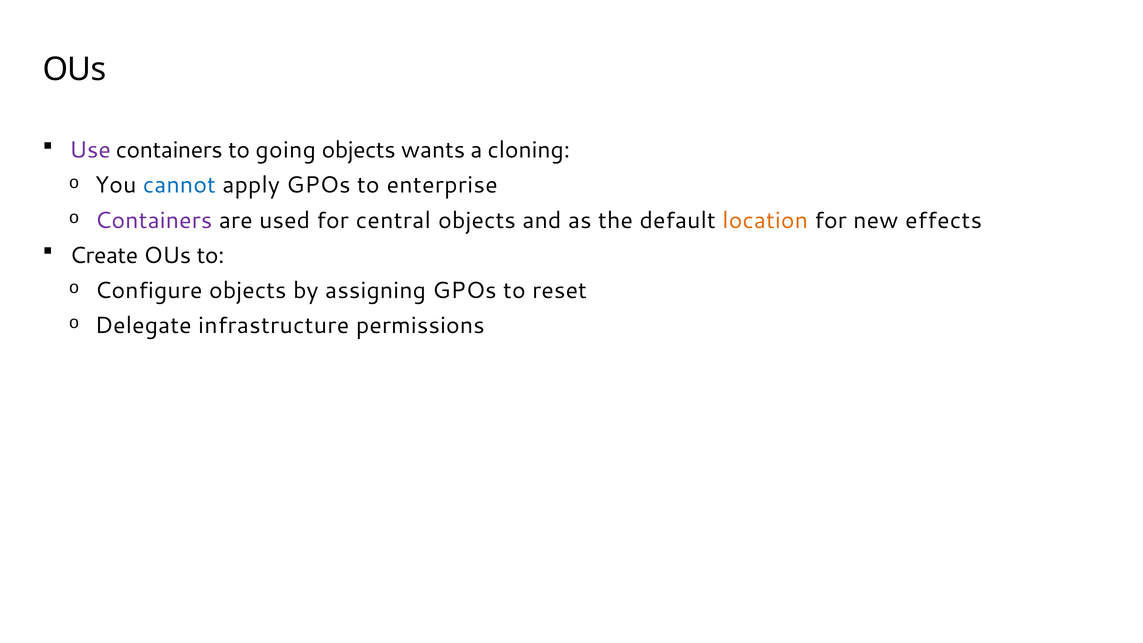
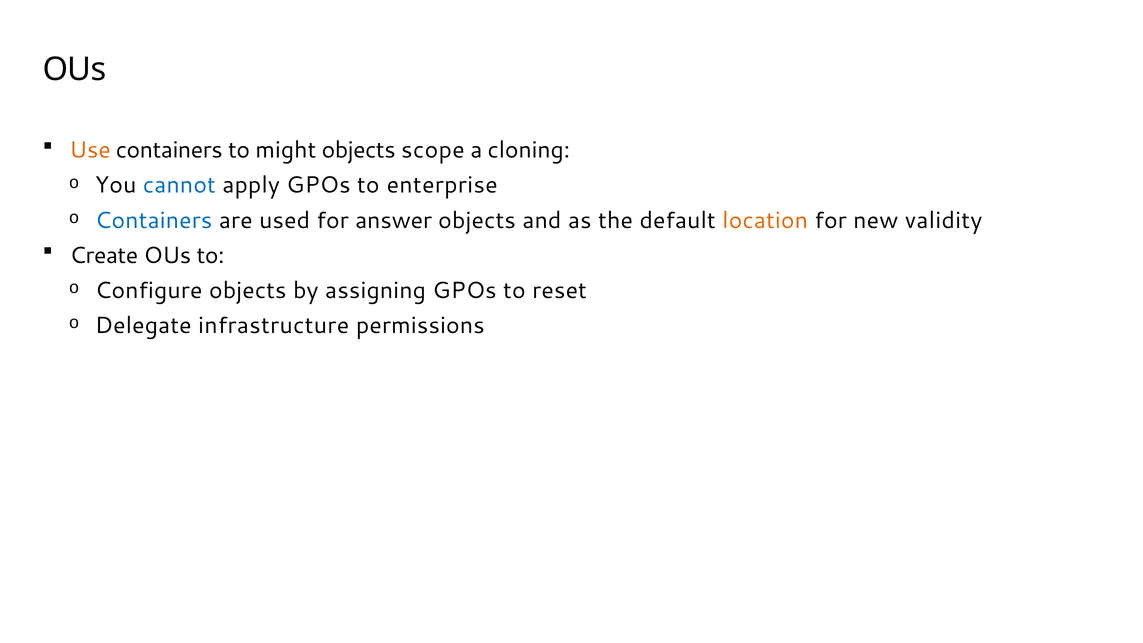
Use colour: purple -> orange
going: going -> might
wants: wants -> scope
Containers at (154, 220) colour: purple -> blue
central: central -> answer
effects: effects -> validity
